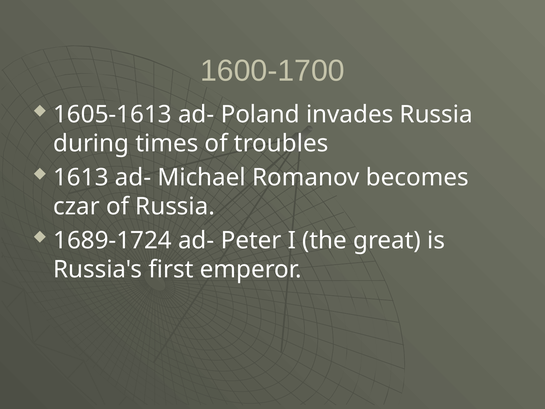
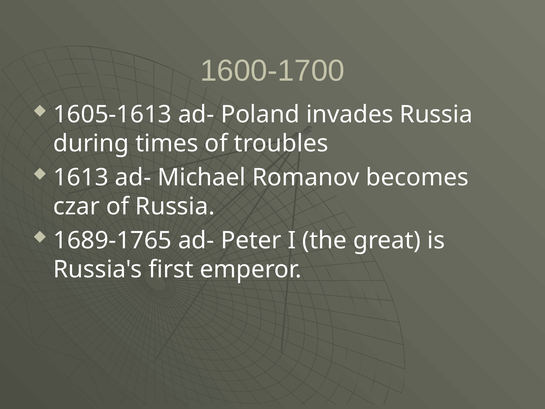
1689-1724: 1689-1724 -> 1689-1765
